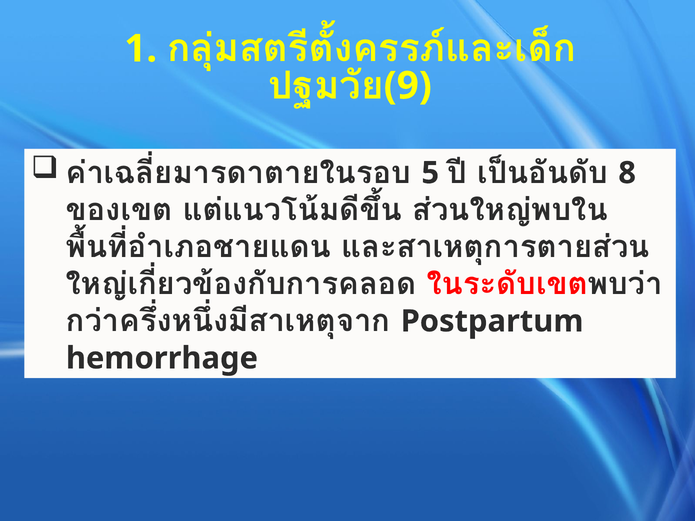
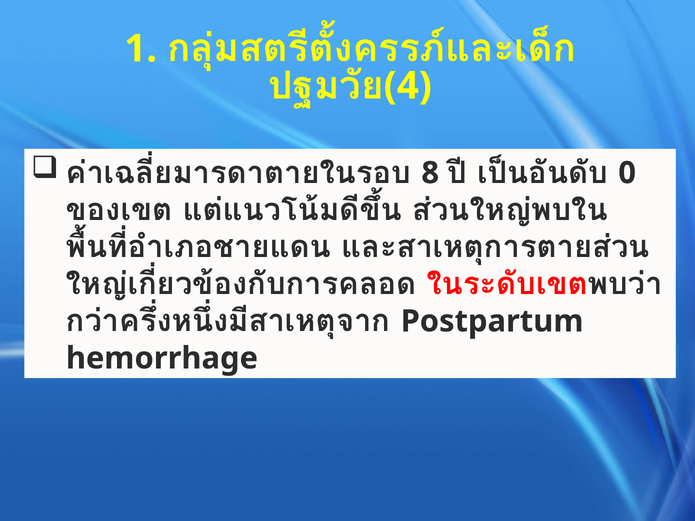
9: 9 -> 4
5: 5 -> 8
8: 8 -> 0
